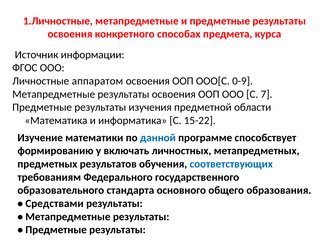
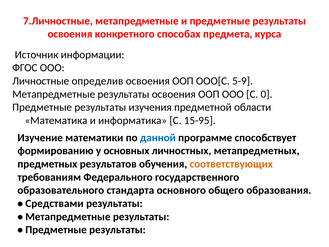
1.Личностные: 1.Личностные -> 7.Личностные
аппаратом: аппаратом -> определив
0-9: 0-9 -> 5-9
7: 7 -> 0
15-22: 15-22 -> 15-95
включать: включать -> основных
соответствующих colour: blue -> orange
